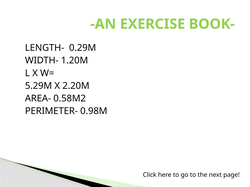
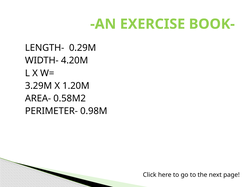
1.20M: 1.20M -> 4.20M
5.29M: 5.29M -> 3.29M
2.20M: 2.20M -> 1.20M
